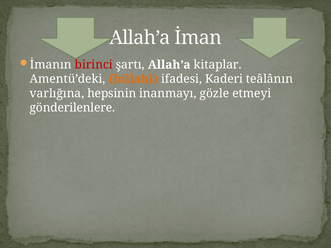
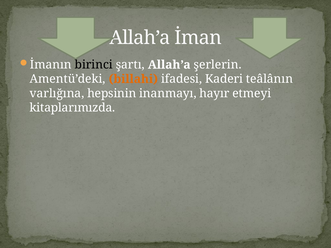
birinci colour: red -> black
kitaplar: kitaplar -> şerlerin
gözle: gözle -> hayır
gönderilenlere: gönderilenlere -> kitaplarımızda
